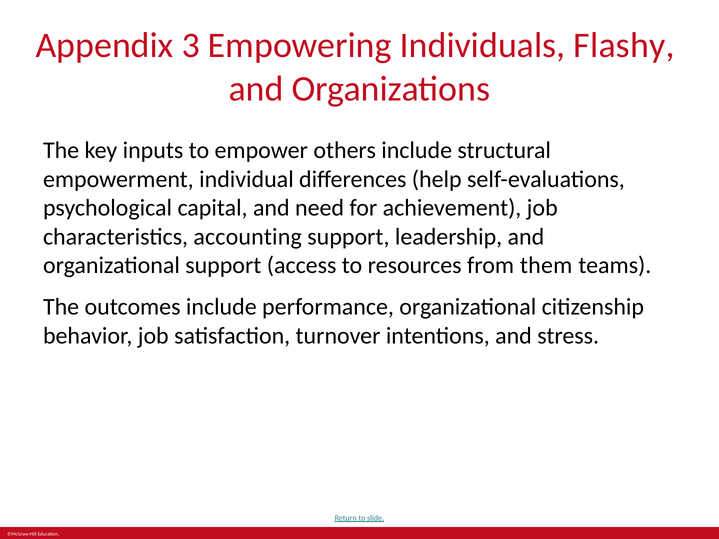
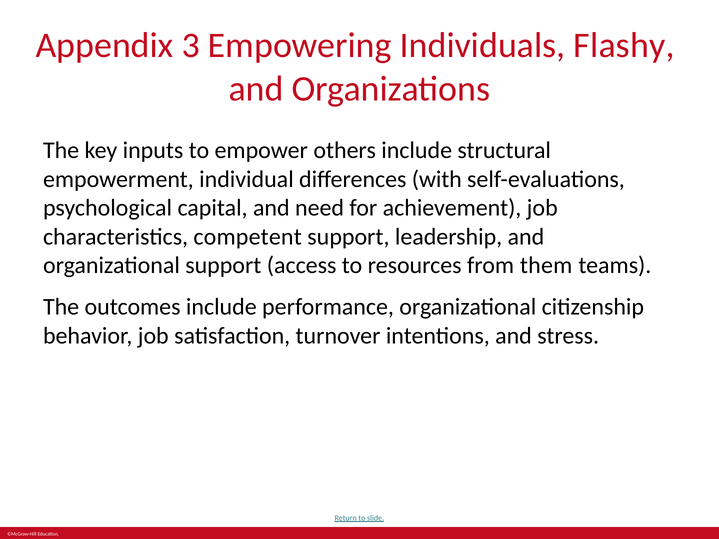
help: help -> with
accounting: accounting -> competent
